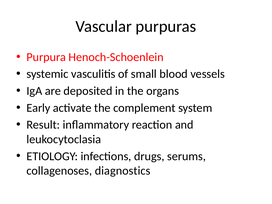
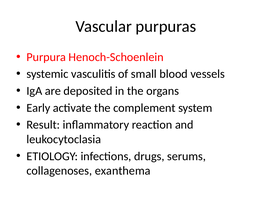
diagnostics: diagnostics -> exanthema
